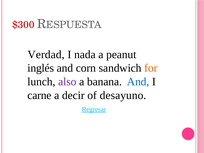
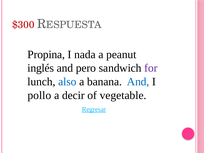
Verdad: Verdad -> Propina
corn: corn -> pero
for colour: orange -> purple
also colour: purple -> blue
carne: carne -> pollo
desayuno: desayuno -> vegetable
